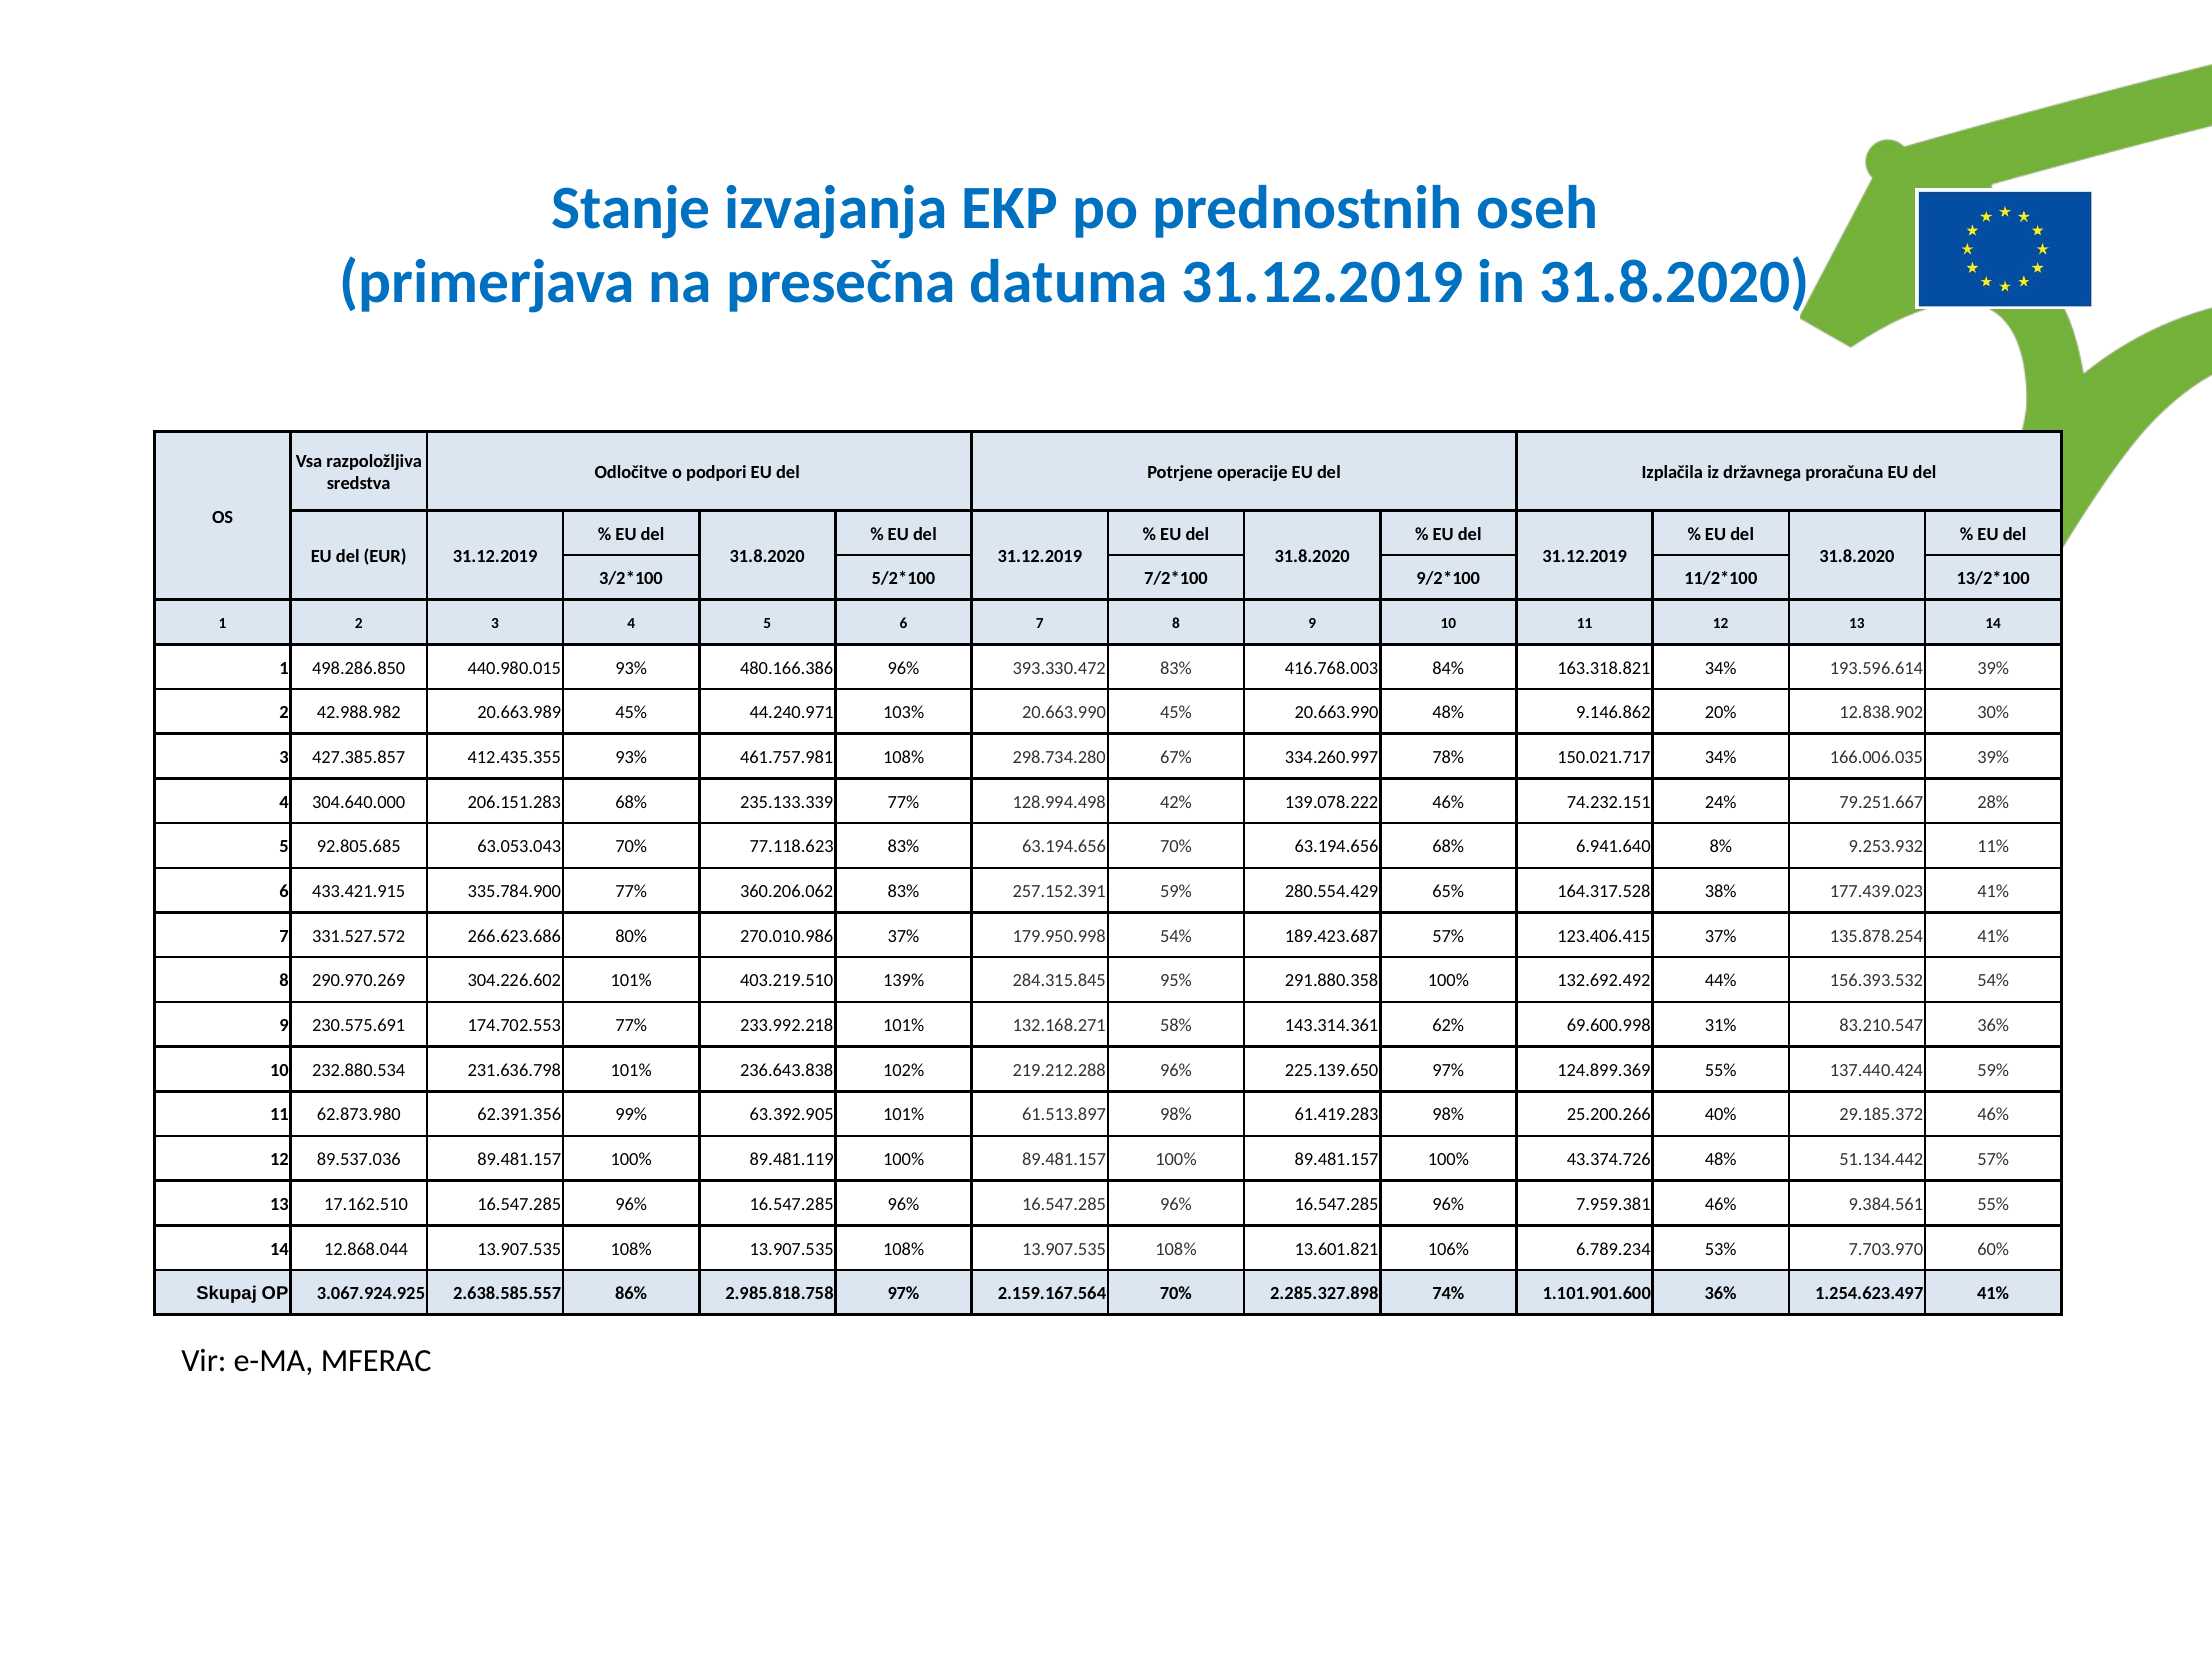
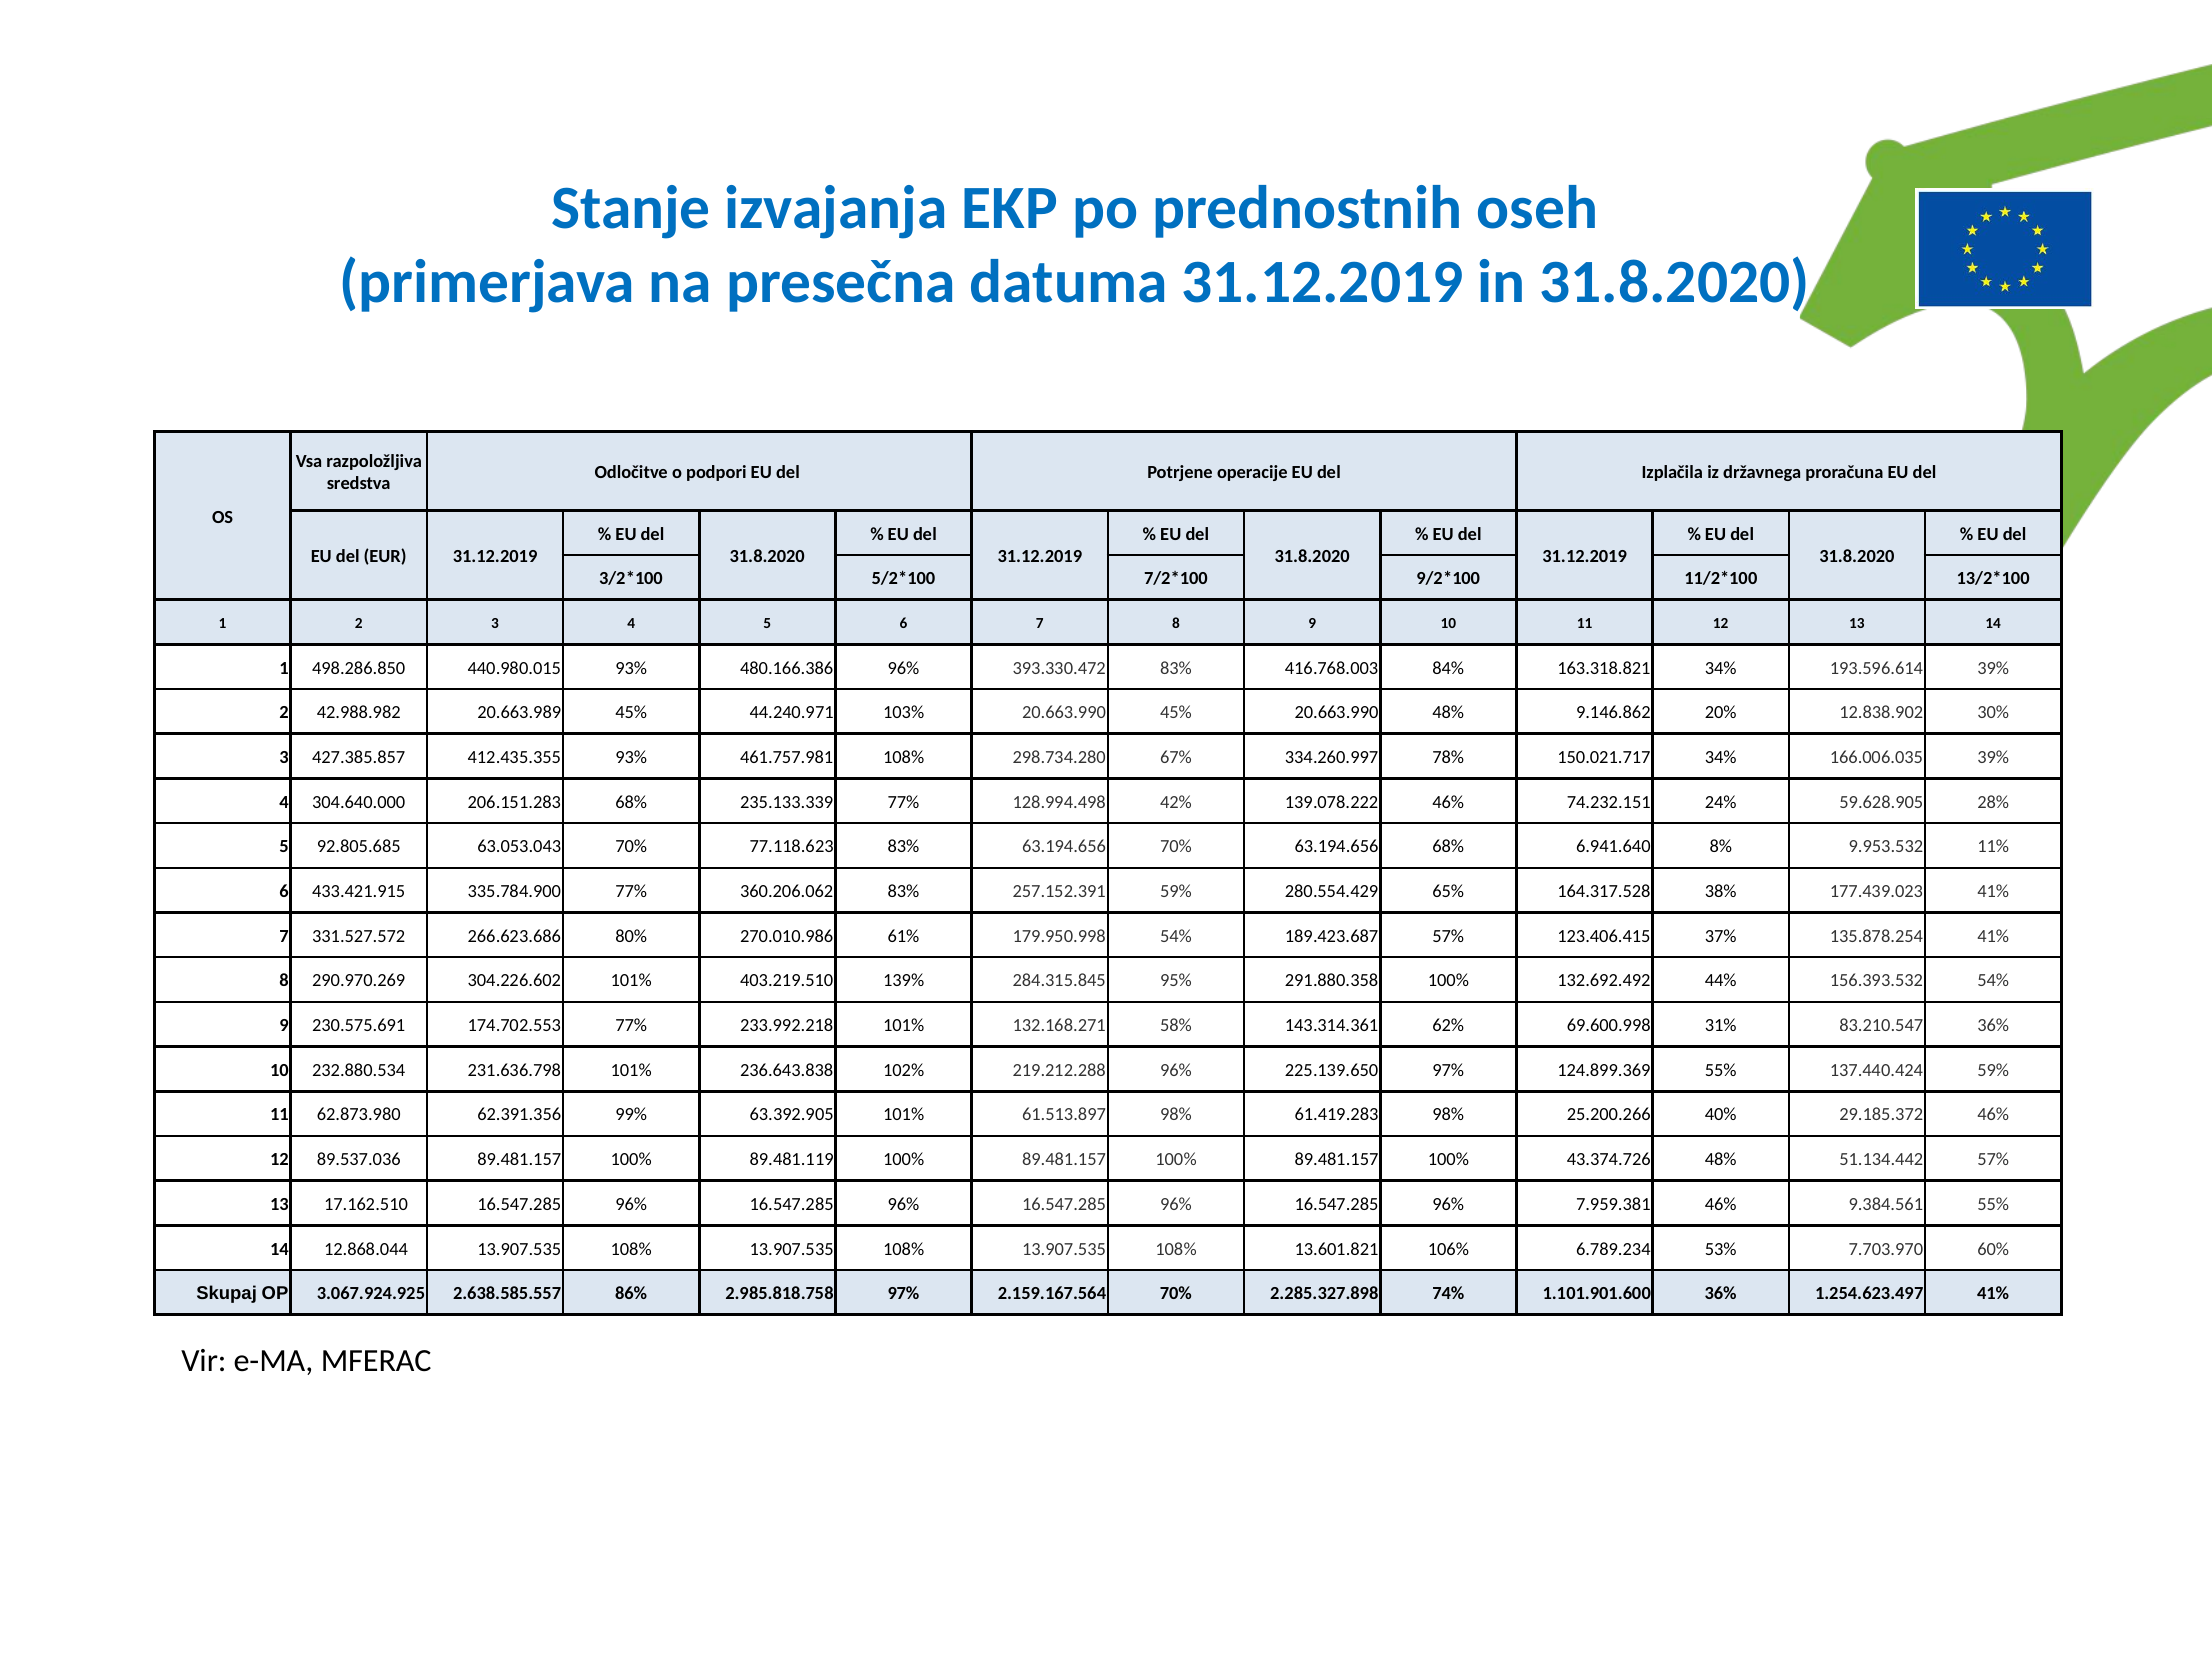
79.251.667: 79.251.667 -> 59.628.905
9.253.932: 9.253.932 -> 9.953.532
270.010.986 37%: 37% -> 61%
